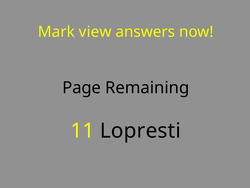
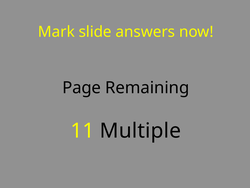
view: view -> slide
Lopresti: Lopresti -> Multiple
